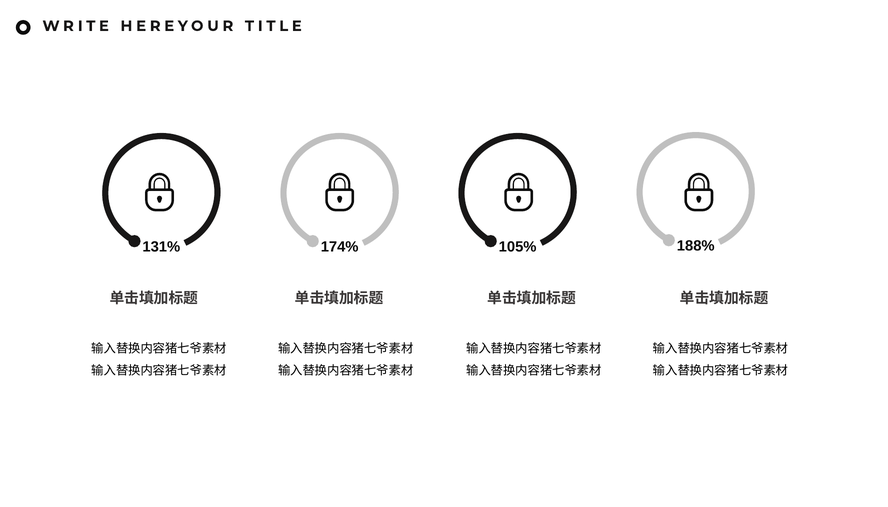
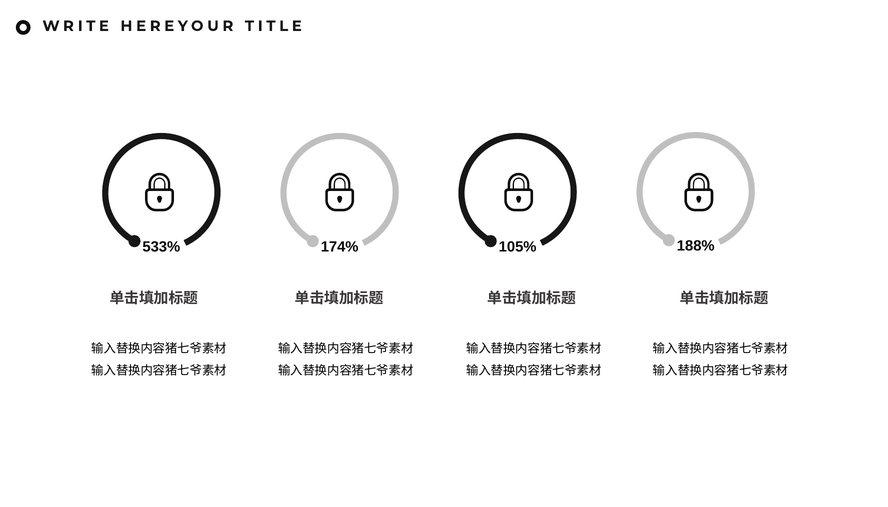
131%: 131% -> 533%
